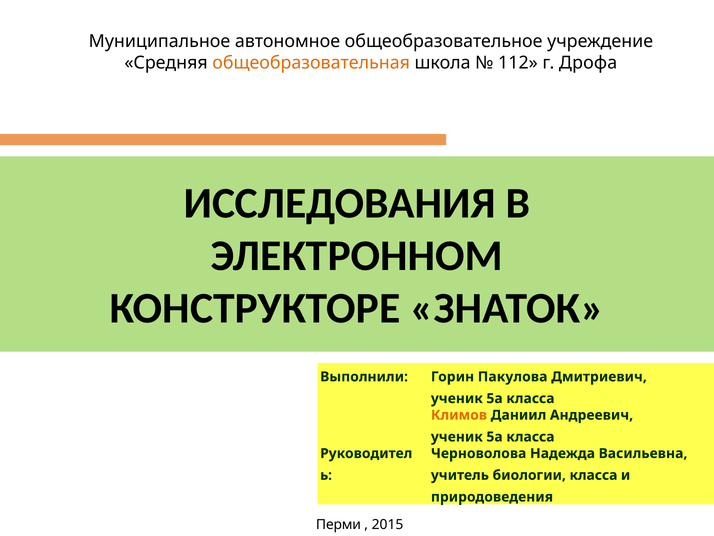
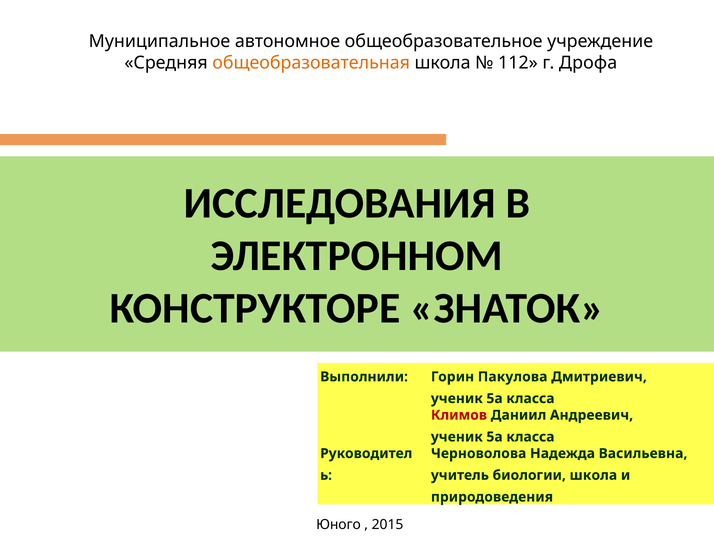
Климов colour: orange -> red
биологии класса: класса -> школа
Перми: Перми -> Юного
